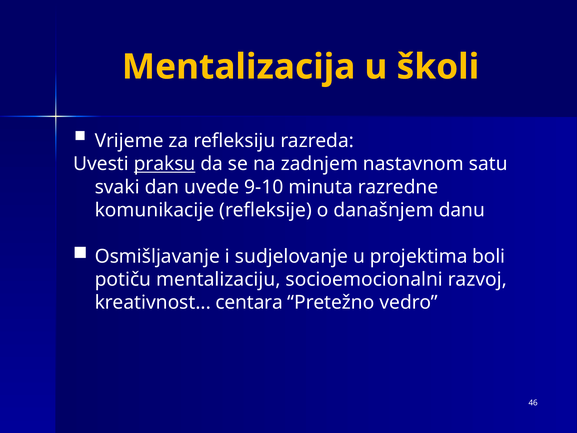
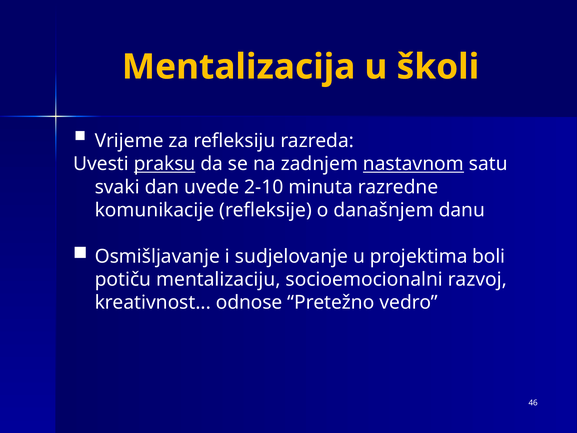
nastavnom underline: none -> present
9-10: 9-10 -> 2-10
centara: centara -> odnose
